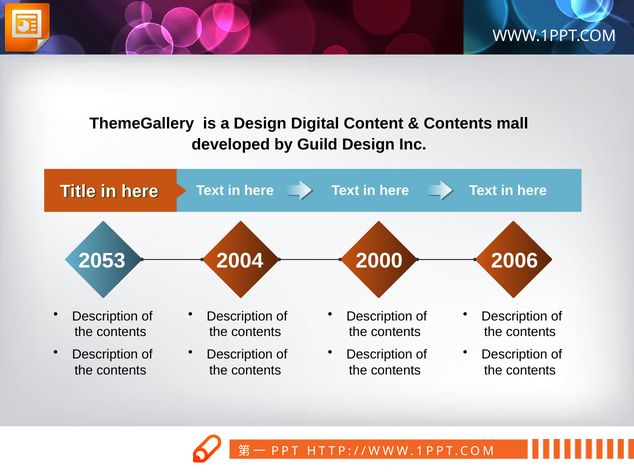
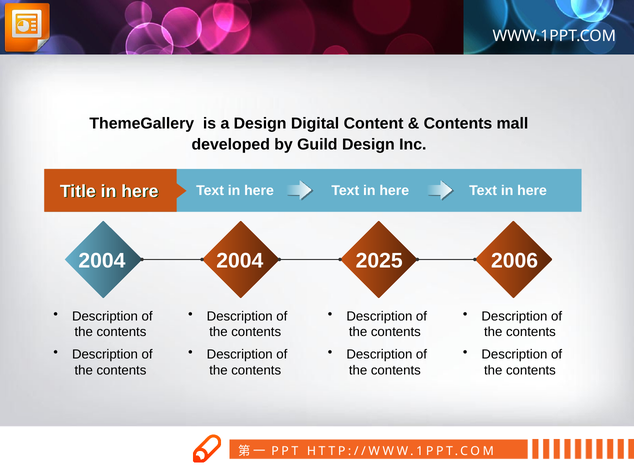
2053 at (102, 261): 2053 -> 2004
2000: 2000 -> 2025
